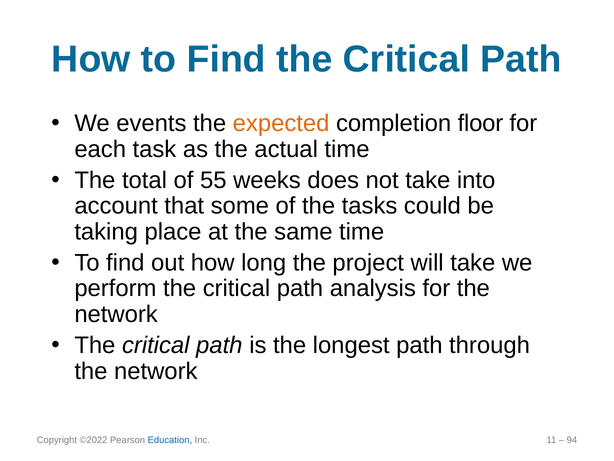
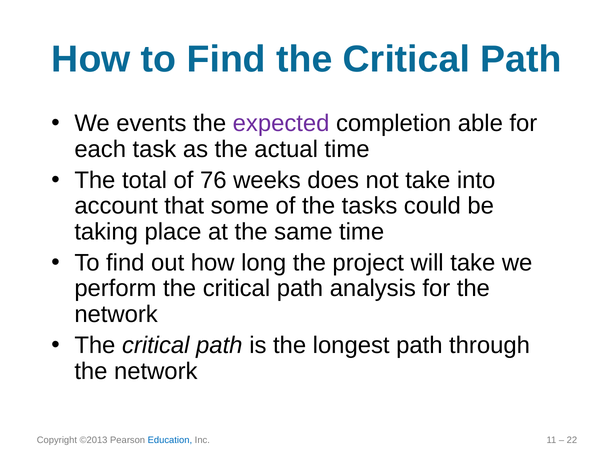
expected colour: orange -> purple
floor: floor -> able
55: 55 -> 76
©2022: ©2022 -> ©2013
94: 94 -> 22
